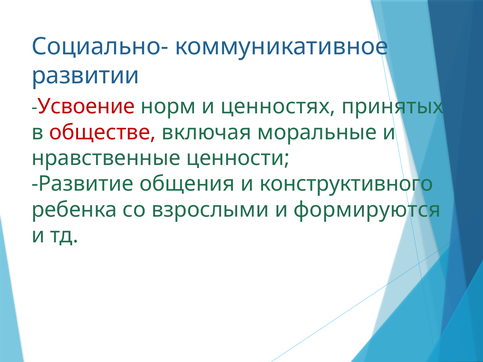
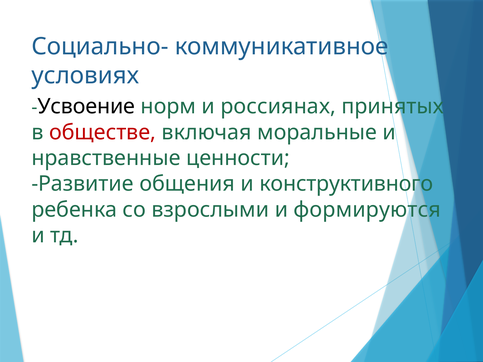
развитии: развитии -> условиях
Усвоение colour: red -> black
ценностях: ценностях -> россиянах
